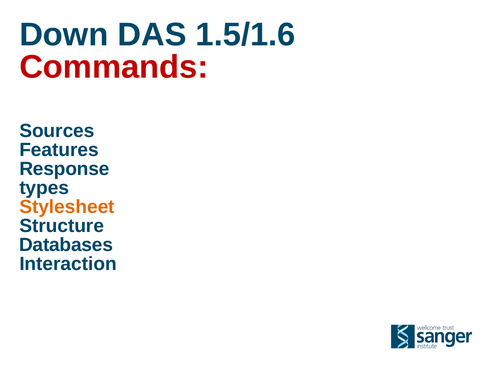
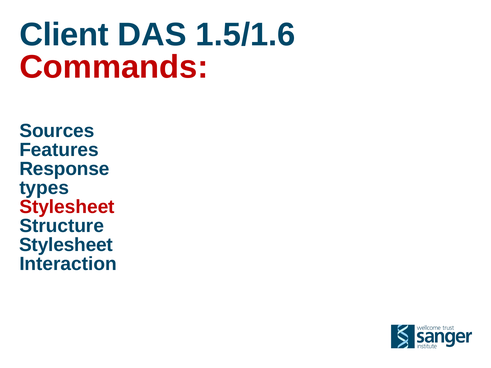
Down: Down -> Client
Stylesheet at (67, 207) colour: orange -> red
Databases at (66, 245): Databases -> Stylesheet
